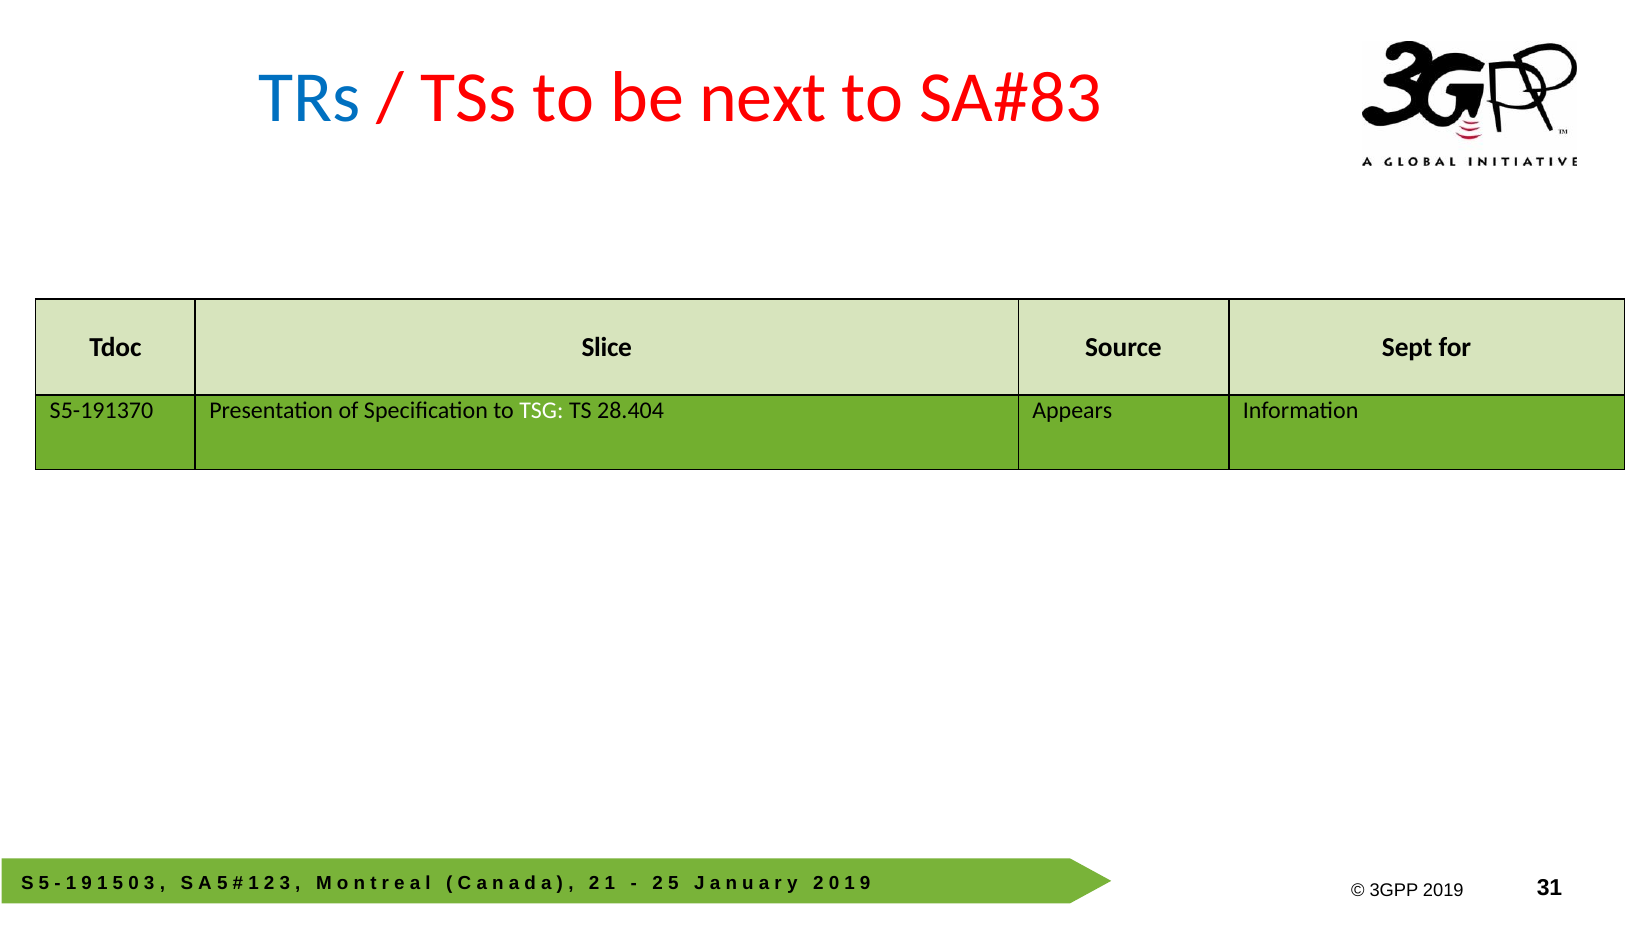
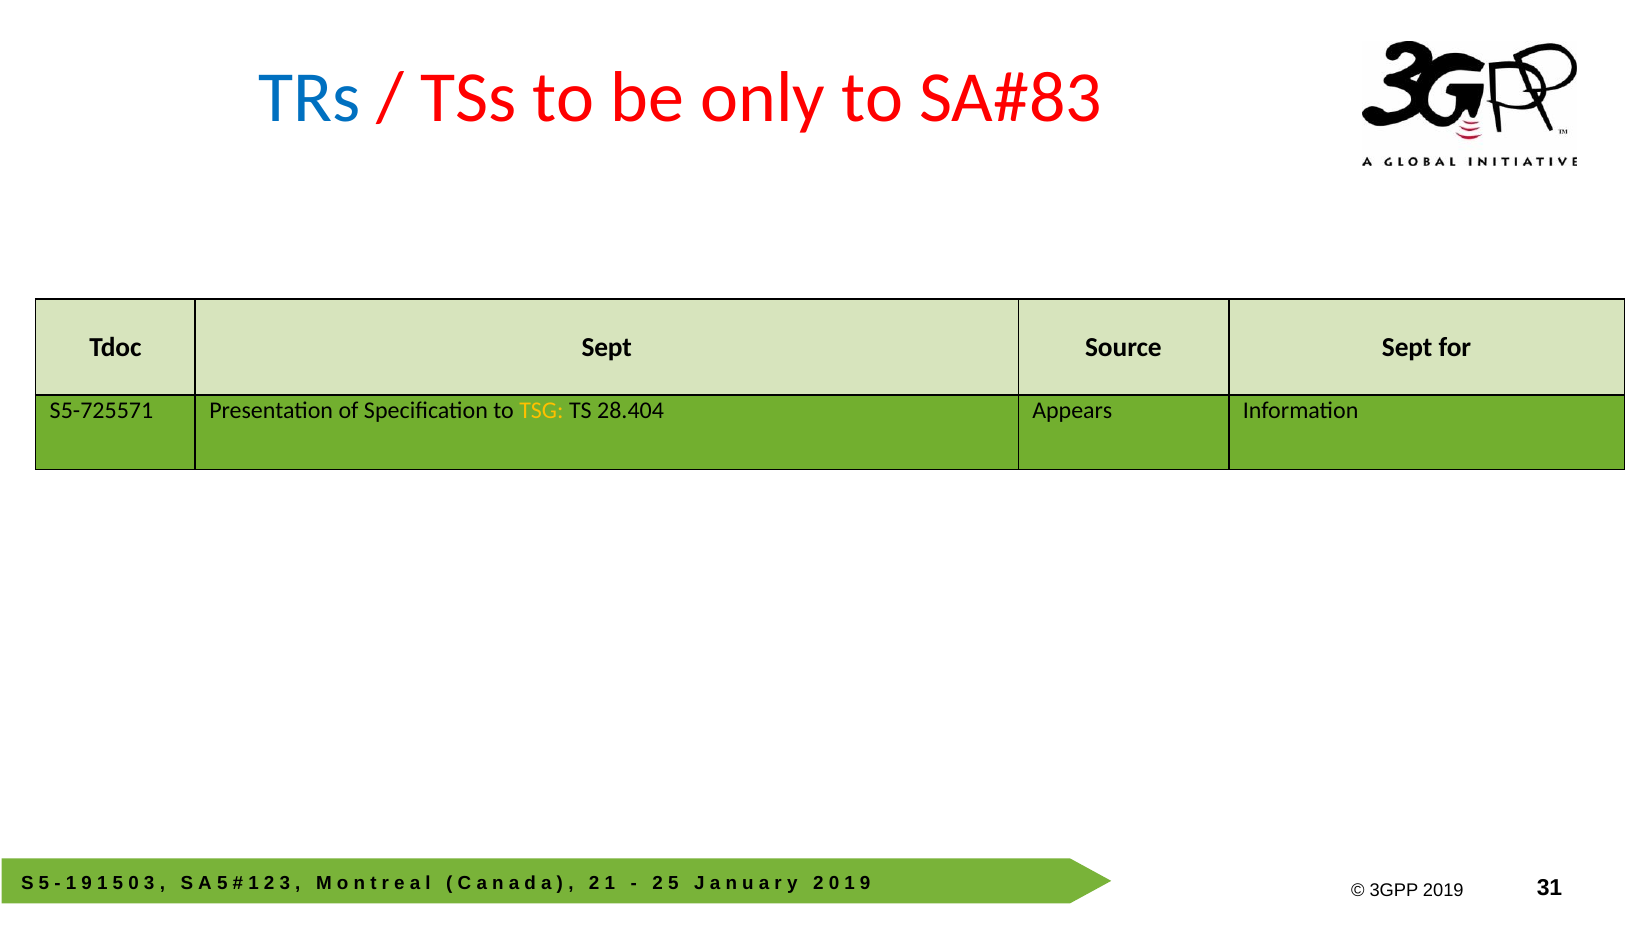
next: next -> only
Tdoc Slice: Slice -> Sept
S5-191370: S5-191370 -> S5-725571
TSG colour: white -> yellow
